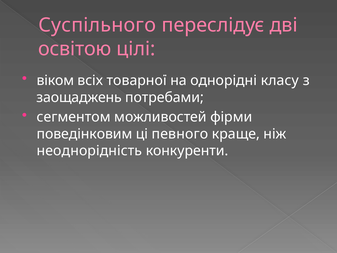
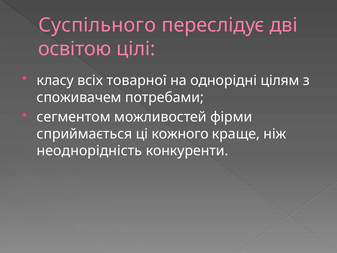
віком: віком -> класу
класу: класу -> цілям
заощаджень: заощаджень -> споживачем
поведінковим: поведінковим -> сприймається
певного: певного -> кожного
